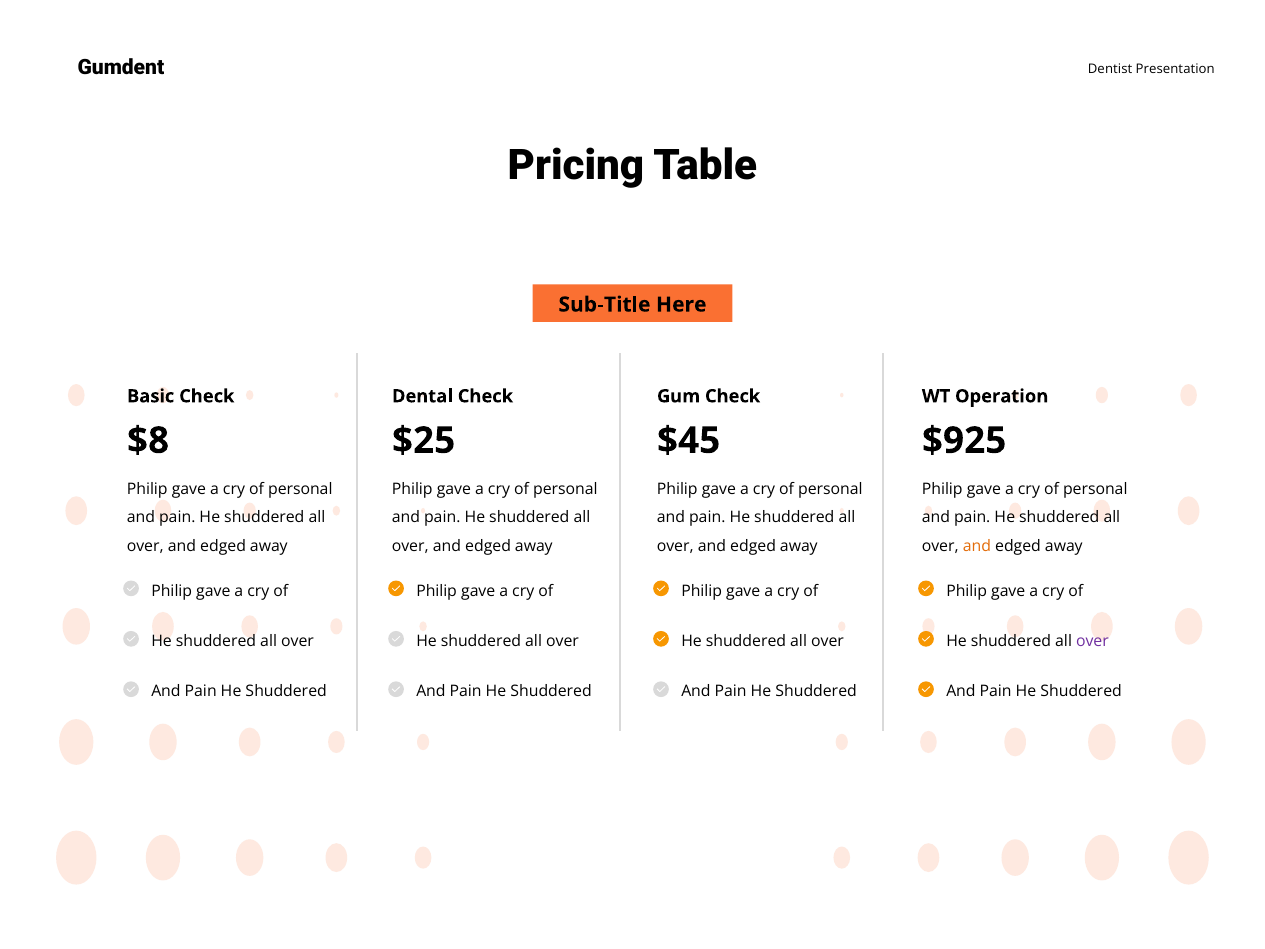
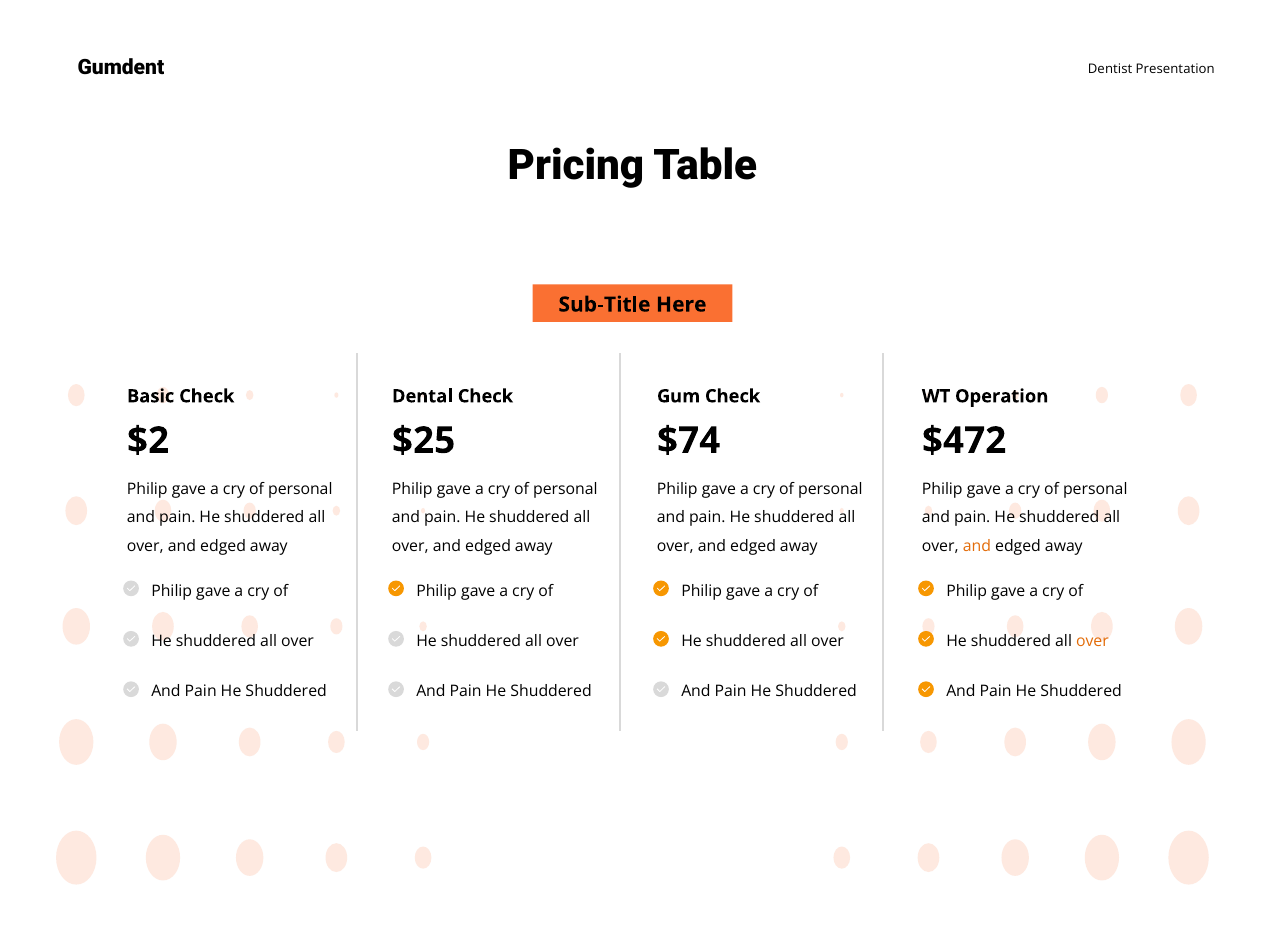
$8: $8 -> $2
$45: $45 -> $74
$925: $925 -> $472
over at (1092, 641) colour: purple -> orange
